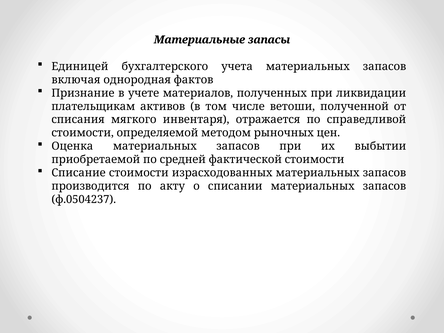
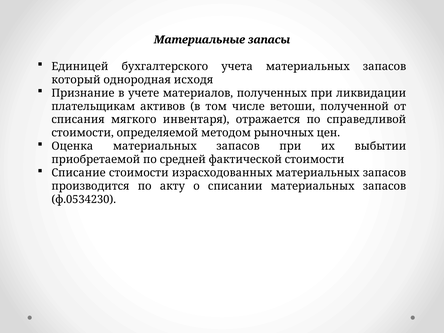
включая: включая -> который
фактов: фактов -> исходя
ф.0504237: ф.0504237 -> ф.0534230
